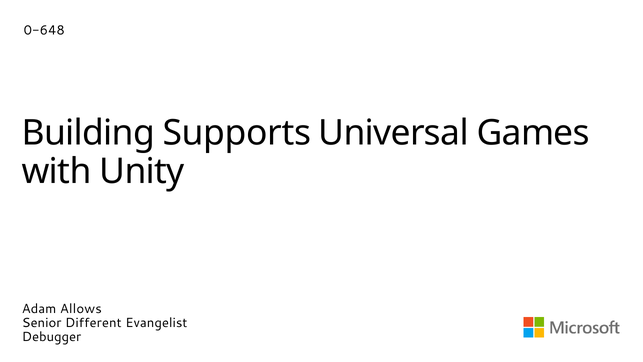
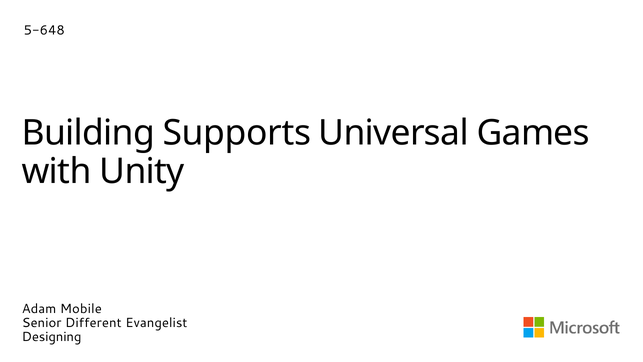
0-648: 0-648 -> 5-648
Allows: Allows -> Mobile
Debugger: Debugger -> Designing
